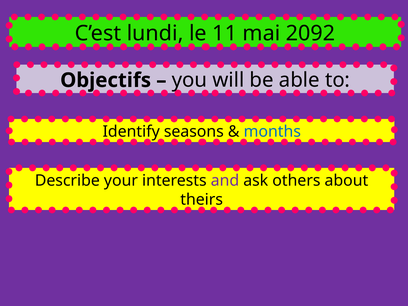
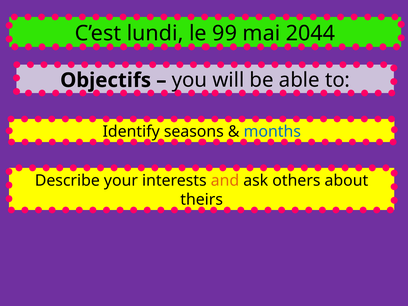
11: 11 -> 99
2092: 2092 -> 2044
and colour: purple -> orange
